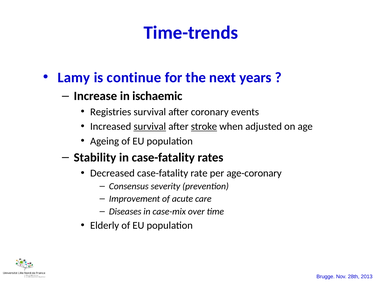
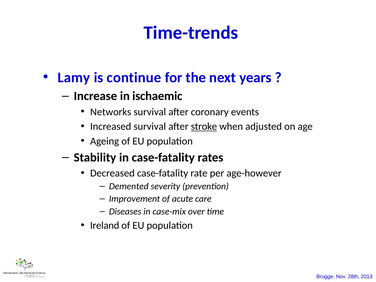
Registries: Registries -> Networks
survival at (150, 126) underline: present -> none
age-coronary: age-coronary -> age-however
Consensus: Consensus -> Demented
Elderly: Elderly -> Ireland
